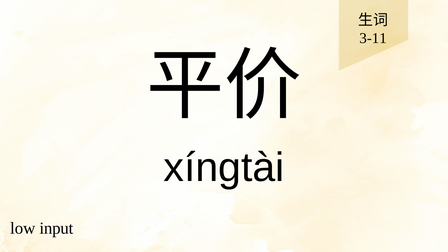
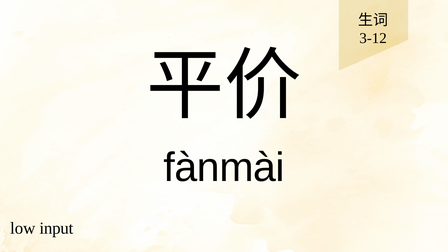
3-11: 3-11 -> 3-12
xíngtài: xíngtài -> fànmài
